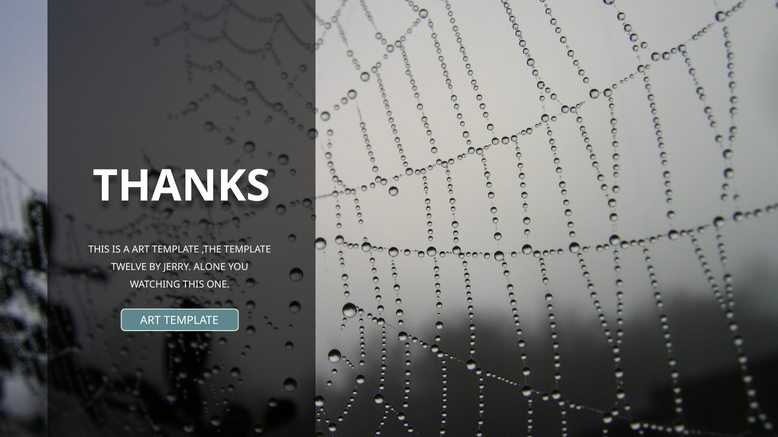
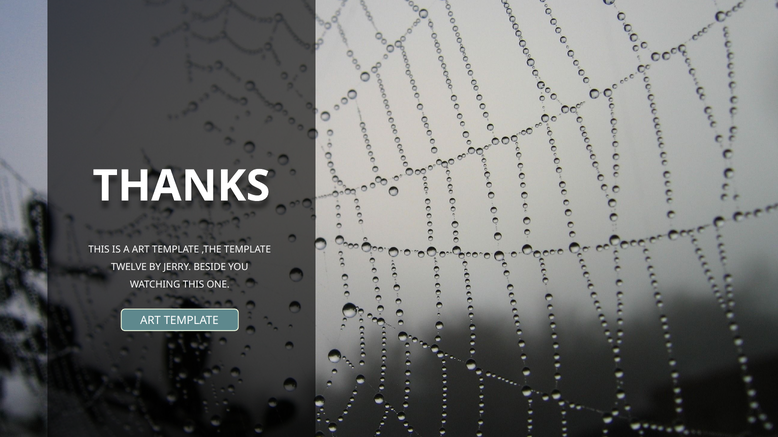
ALONE: ALONE -> BESIDE
